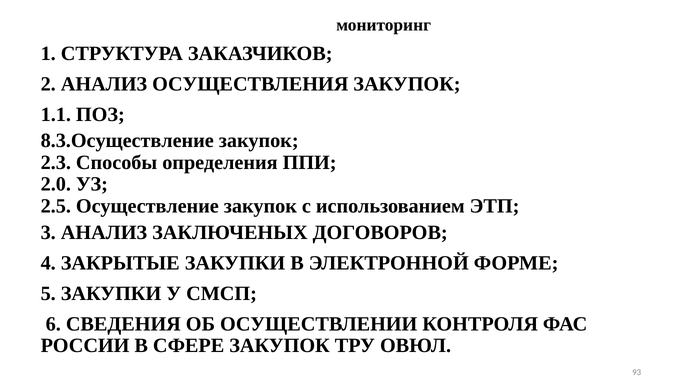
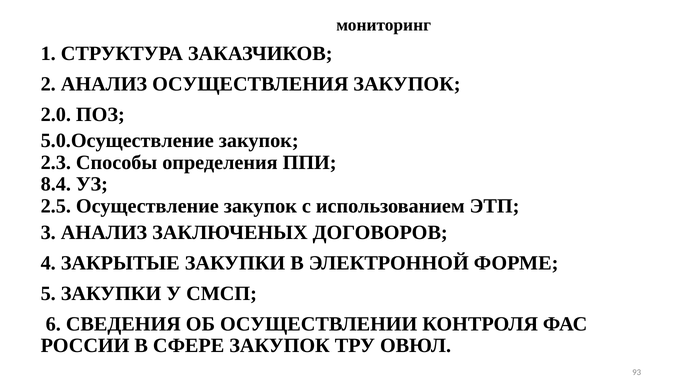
1.1: 1.1 -> 2.0
8.3.Осуществление: 8.3.Осуществление -> 5.0.Осуществление
2.0: 2.0 -> 8.4
